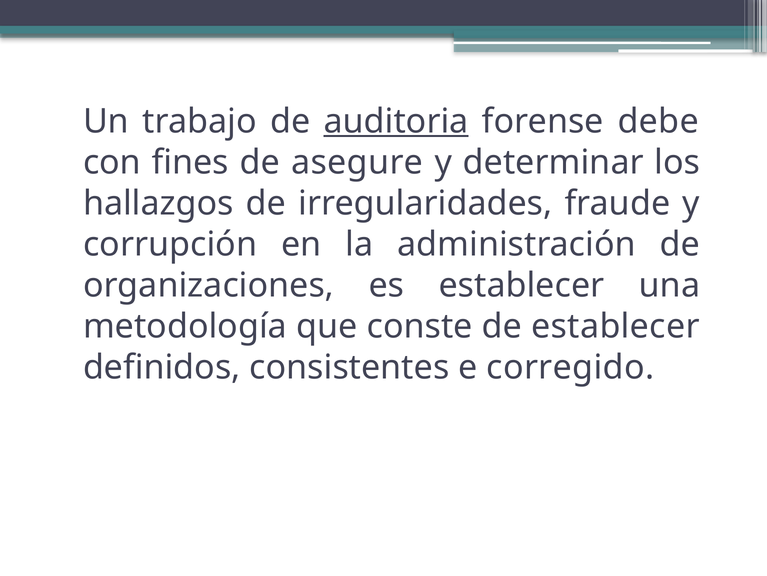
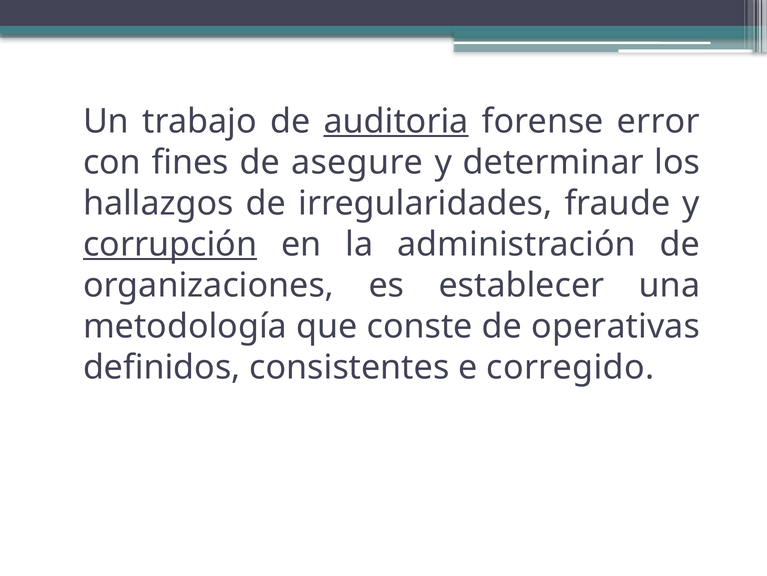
debe: debe -> error
corrupción underline: none -> present
de establecer: establecer -> operativas
